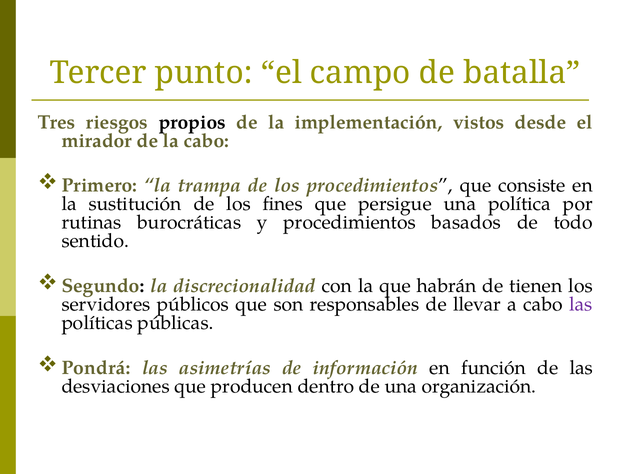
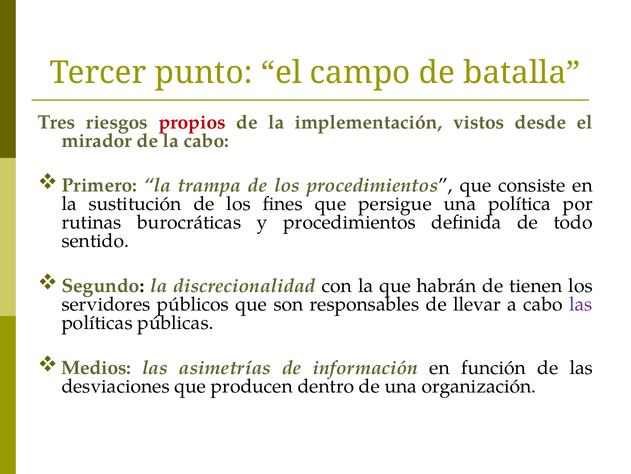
propios colour: black -> red
basados: basados -> definida
Pondrá: Pondrá -> Medios
